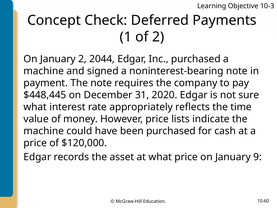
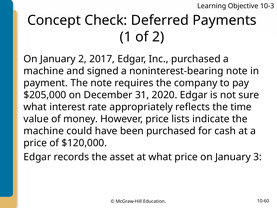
2044: 2044 -> 2017
$448,445: $448,445 -> $205,000
9: 9 -> 3
